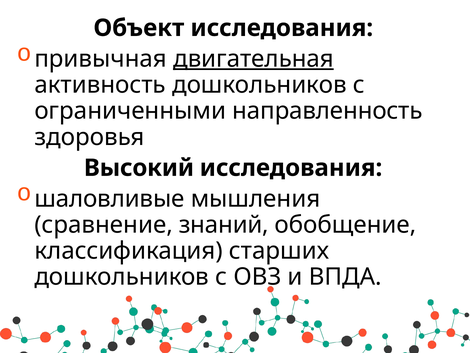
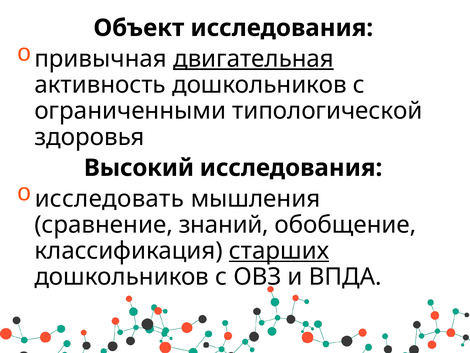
направленность: направленность -> типологической
шаловливые: шаловливые -> исследовать
старших underline: none -> present
